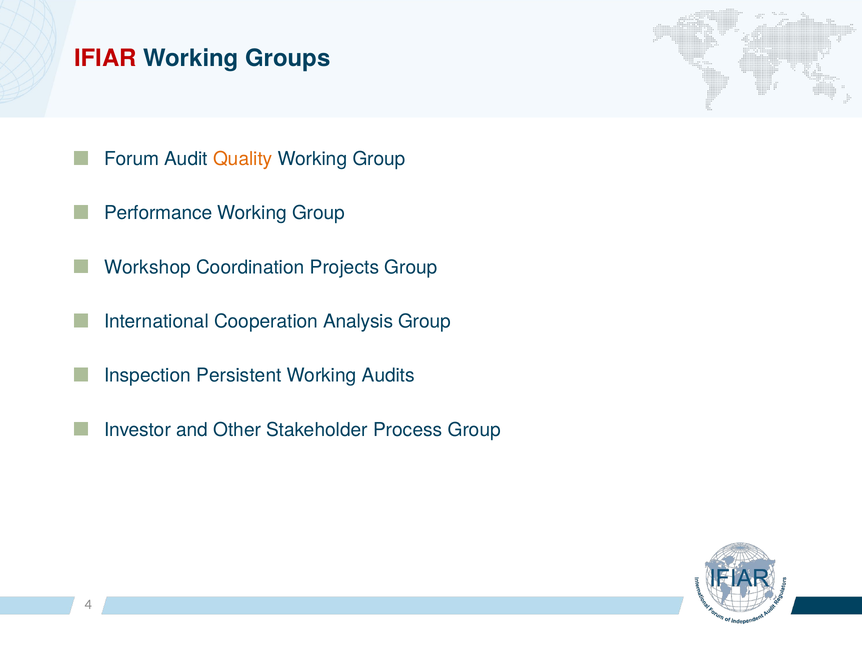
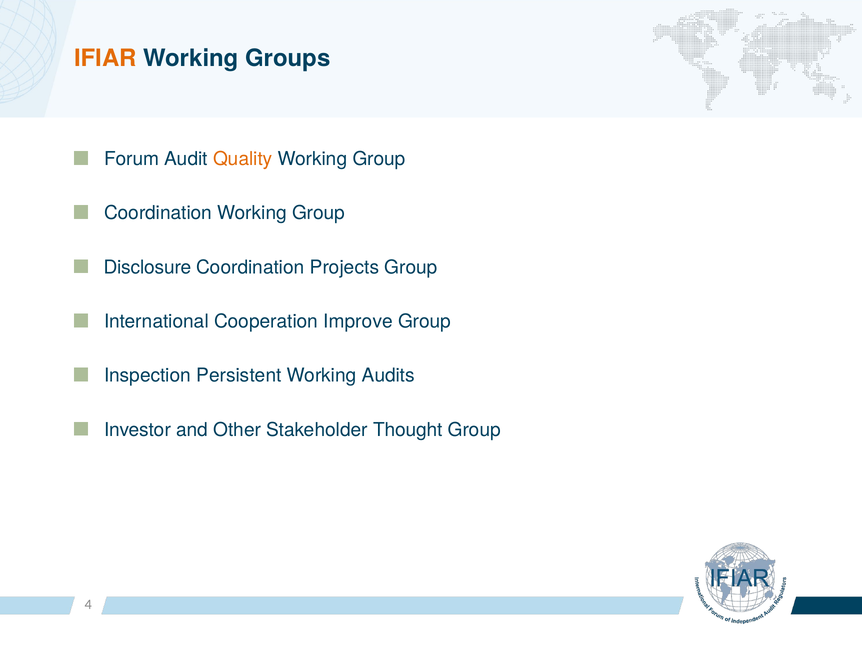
IFIAR colour: red -> orange
Performance at (158, 213): Performance -> Coordination
Workshop: Workshop -> Disclosure
Analysis: Analysis -> Improve
Process: Process -> Thought
